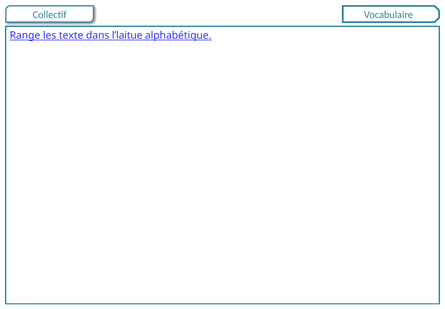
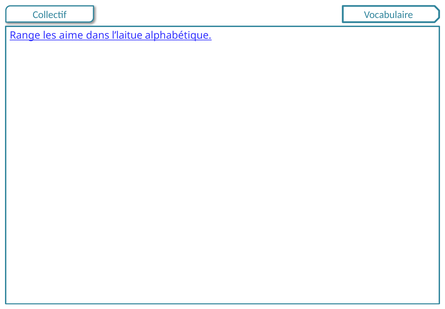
texte: texte -> aime
